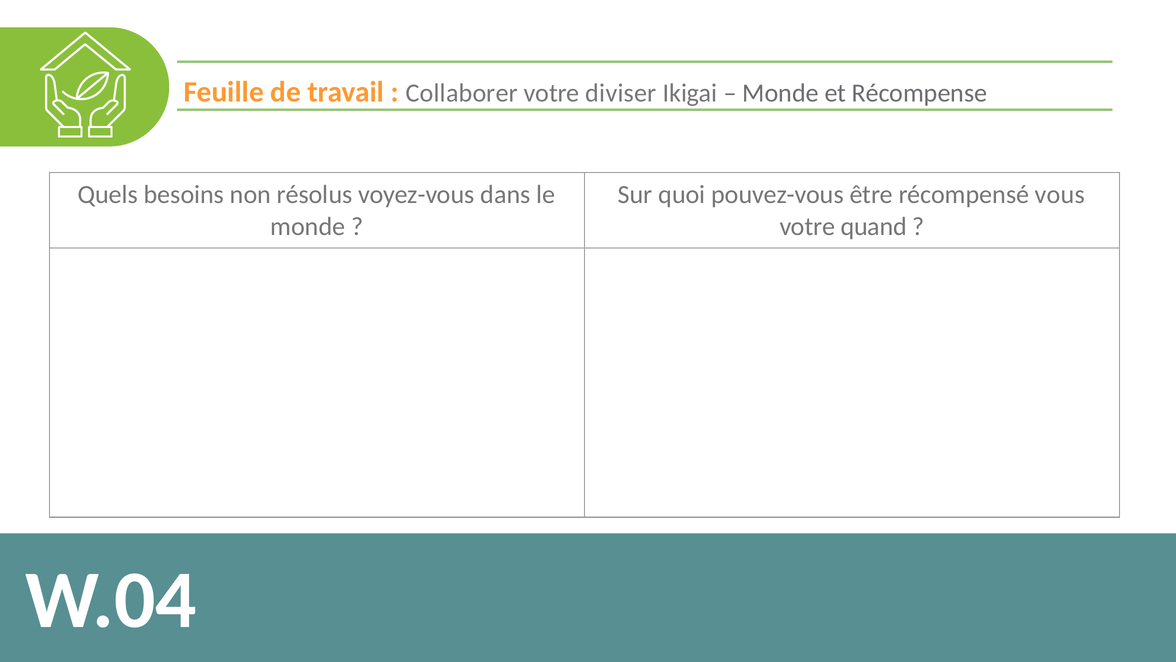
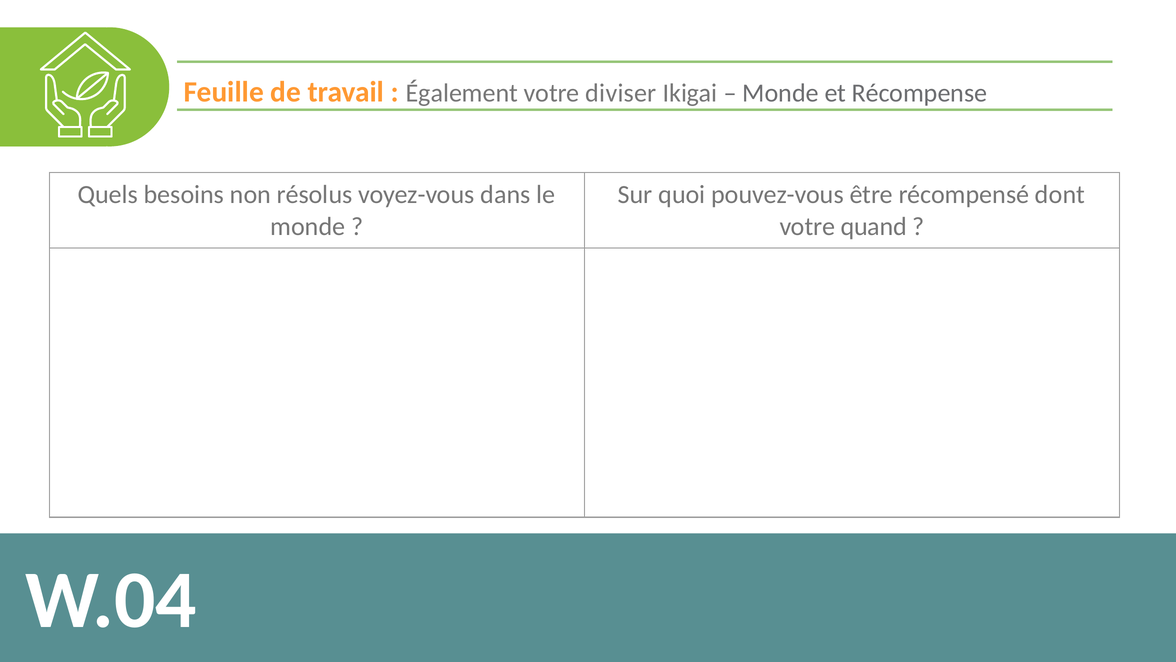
Collaborer: Collaborer -> Également
vous: vous -> dont
